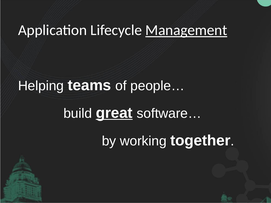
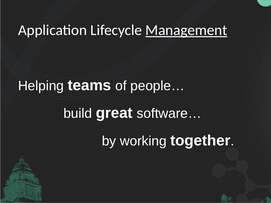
great underline: present -> none
